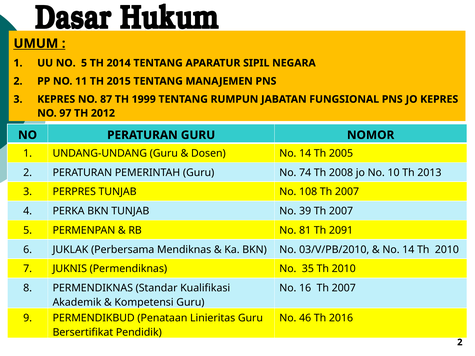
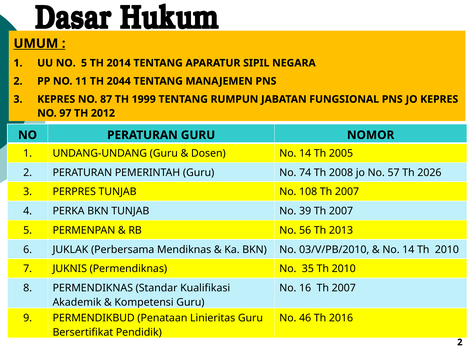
2015: 2015 -> 2044
10: 10 -> 57
2013: 2013 -> 2026
81: 81 -> 56
2091: 2091 -> 2013
